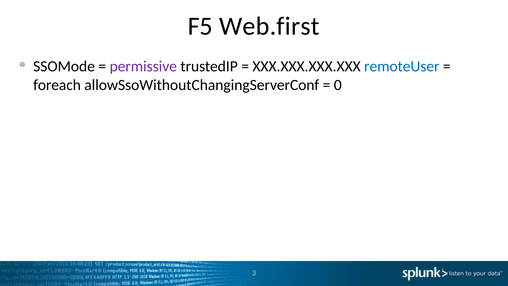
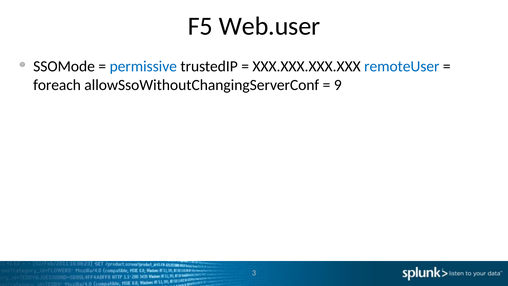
Web.first: Web.first -> Web.user
permissive colour: purple -> blue
0: 0 -> 9
